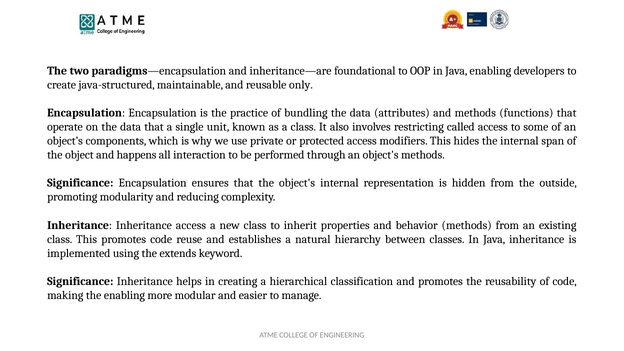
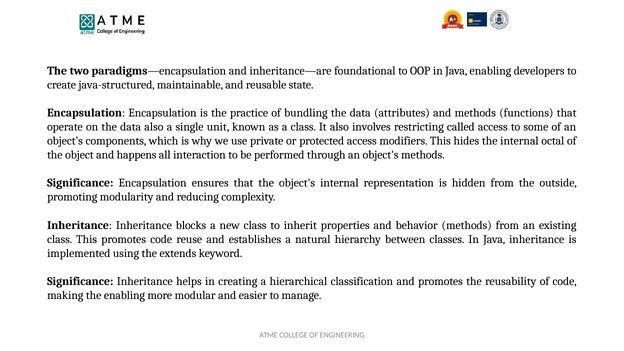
only: only -> state
data that: that -> also
span: span -> octal
Inheritance access: access -> blocks
